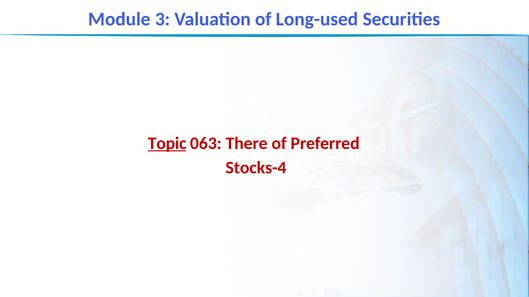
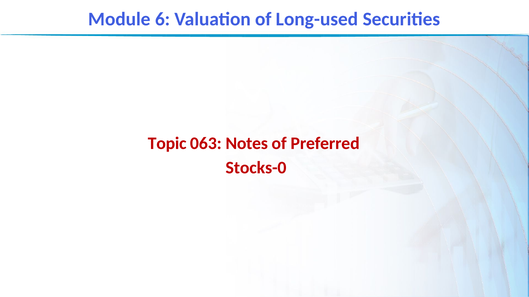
3: 3 -> 6
Topic underline: present -> none
There: There -> Notes
Stocks-4: Stocks-4 -> Stocks-0
